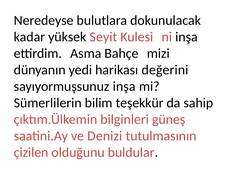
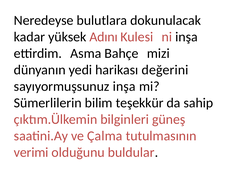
Seyit: Seyit -> Adını
Denizi: Denizi -> Çalma
çizilen: çizilen -> verimi
